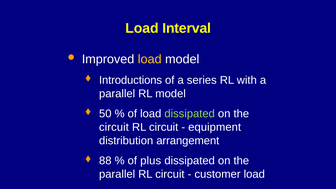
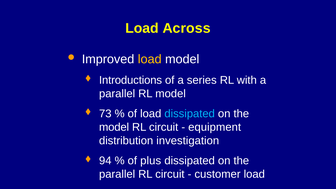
Interval: Interval -> Across
50: 50 -> 73
dissipated at (190, 114) colour: light green -> light blue
circuit at (114, 127): circuit -> model
arrangement: arrangement -> investigation
88: 88 -> 94
